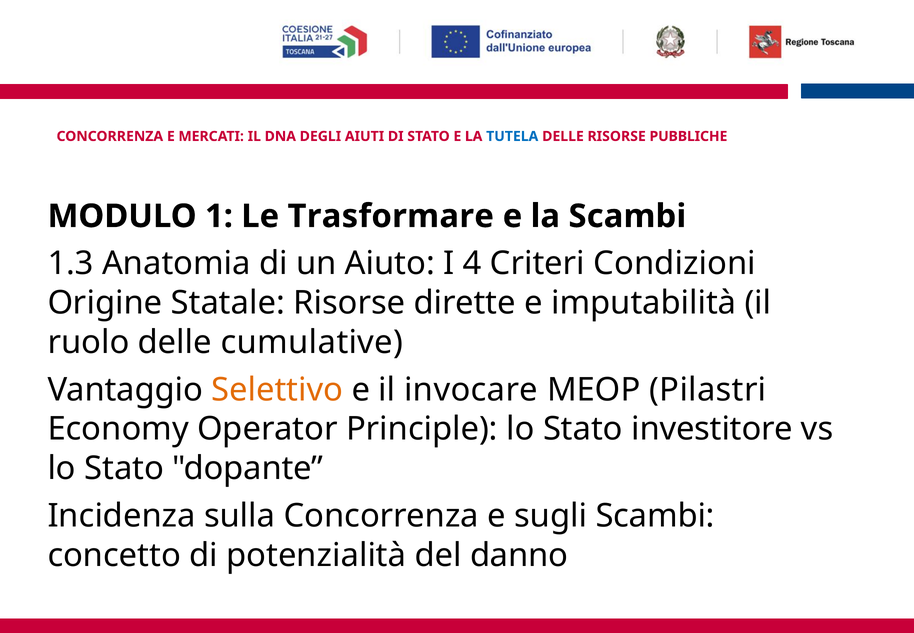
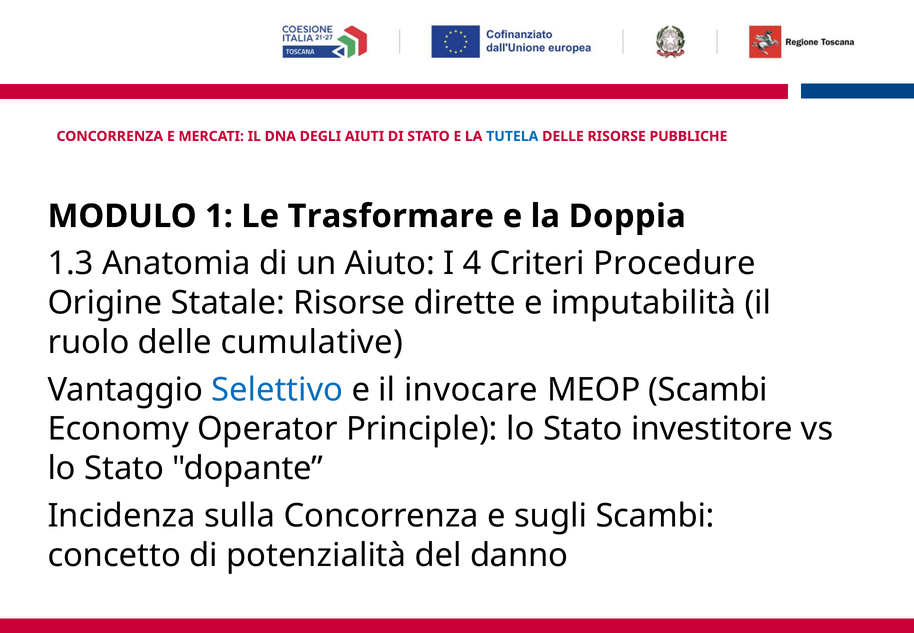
la Scambi: Scambi -> Doppia
Condizioni: Condizioni -> Procedure
Selettivo colour: orange -> blue
MEOP Pilastri: Pilastri -> Scambi
